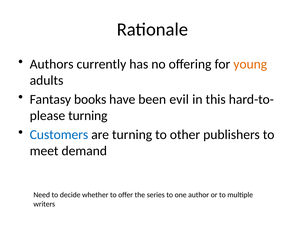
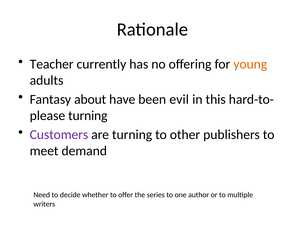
Authors: Authors -> Teacher
books: books -> about
Customers colour: blue -> purple
